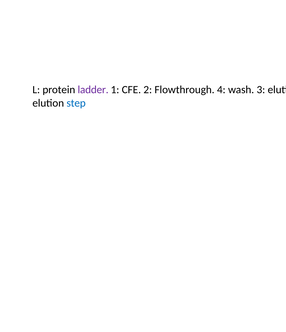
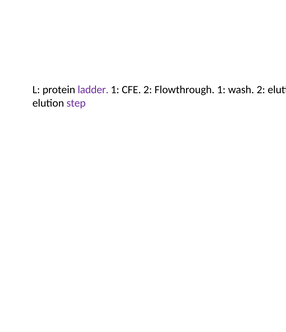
Flowthrough 4: 4 -> 1
wash 3: 3 -> 2
step at (76, 103) colour: blue -> purple
